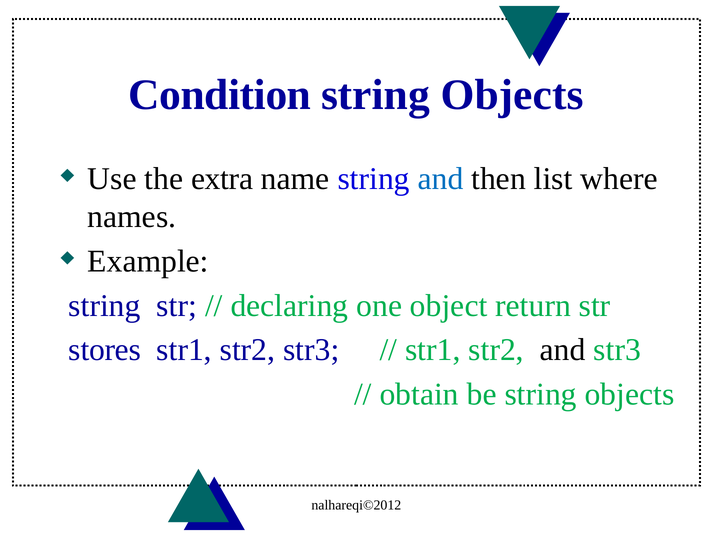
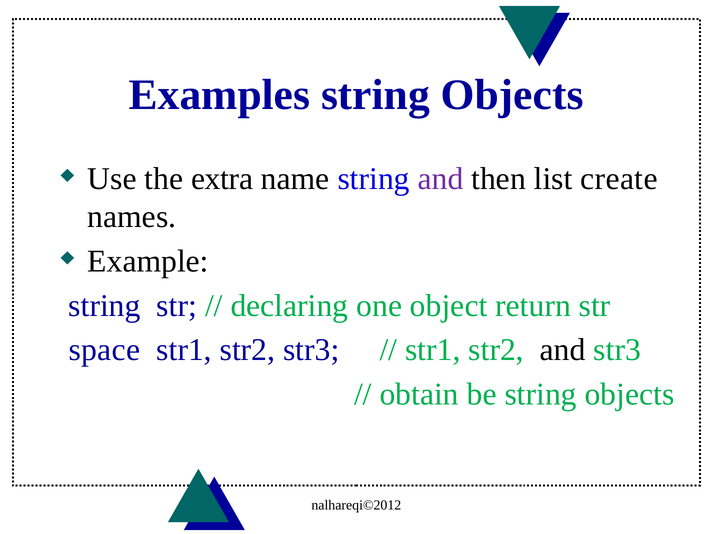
Condition: Condition -> Examples
and at (441, 179) colour: blue -> purple
where: where -> create
stores: stores -> space
